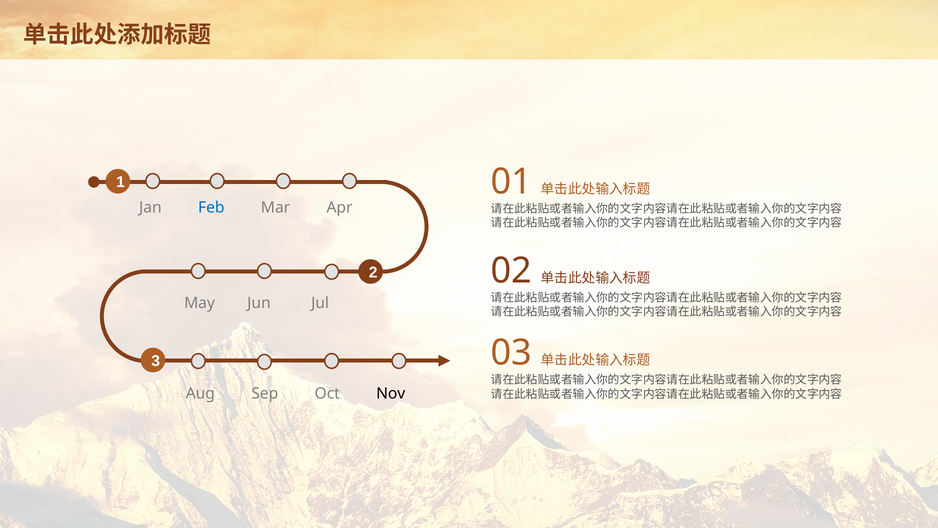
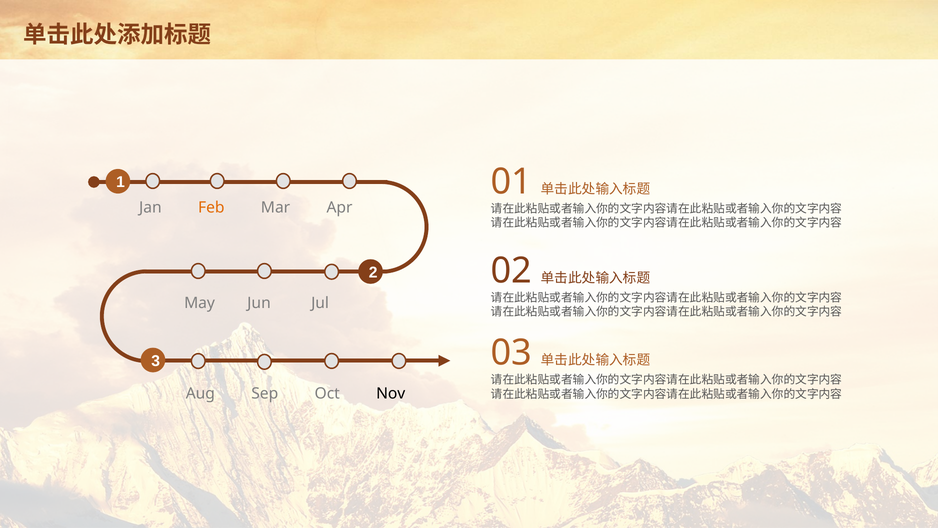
Feb colour: blue -> orange
